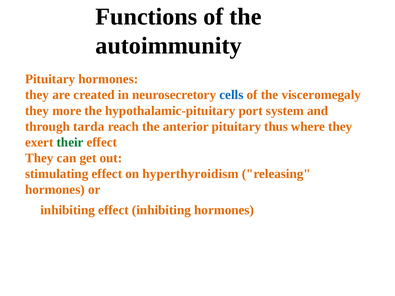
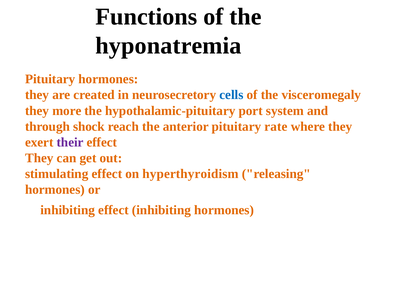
autoimmunity: autoimmunity -> hyponatremia
tarda: tarda -> shock
thus: thus -> rate
their colour: green -> purple
